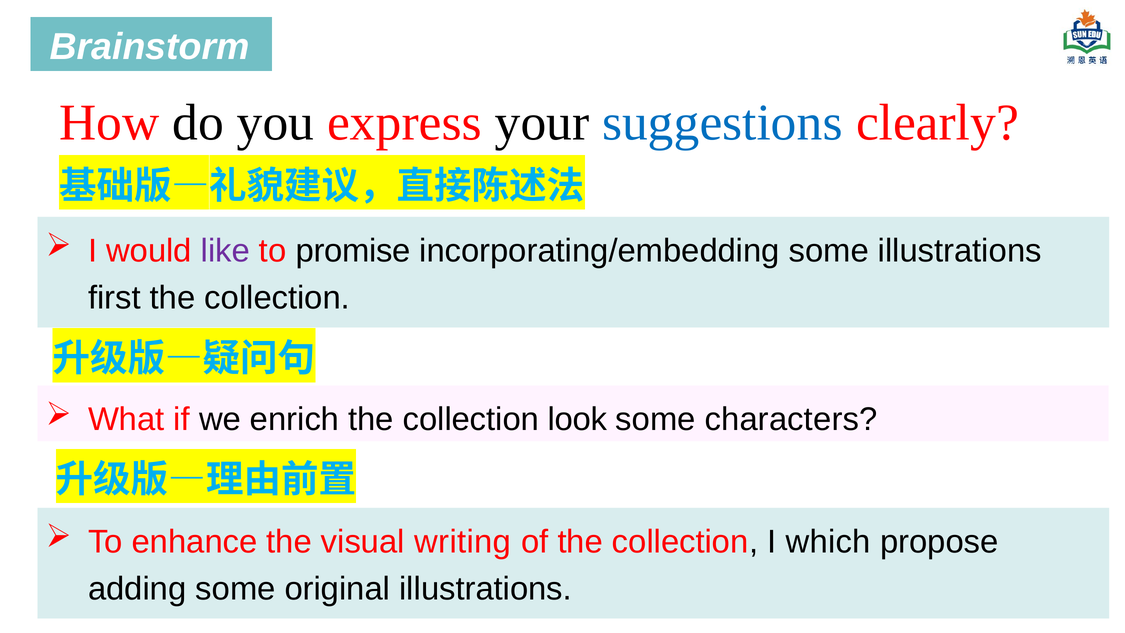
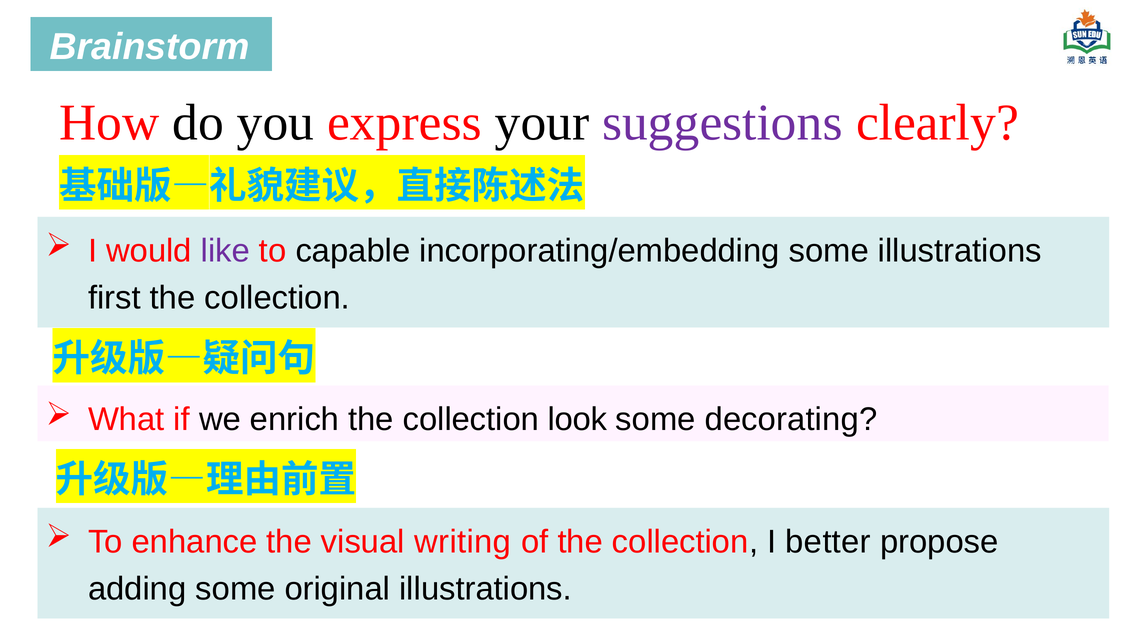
suggestions colour: blue -> purple
promise: promise -> capable
characters: characters -> decorating
which: which -> better
